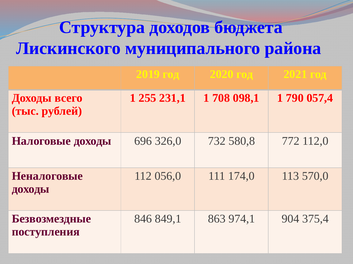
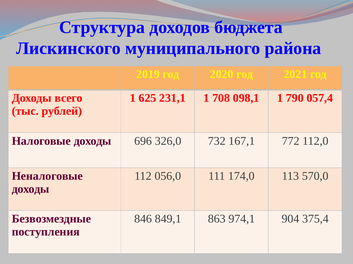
255: 255 -> 625
580,8: 580,8 -> 167,1
